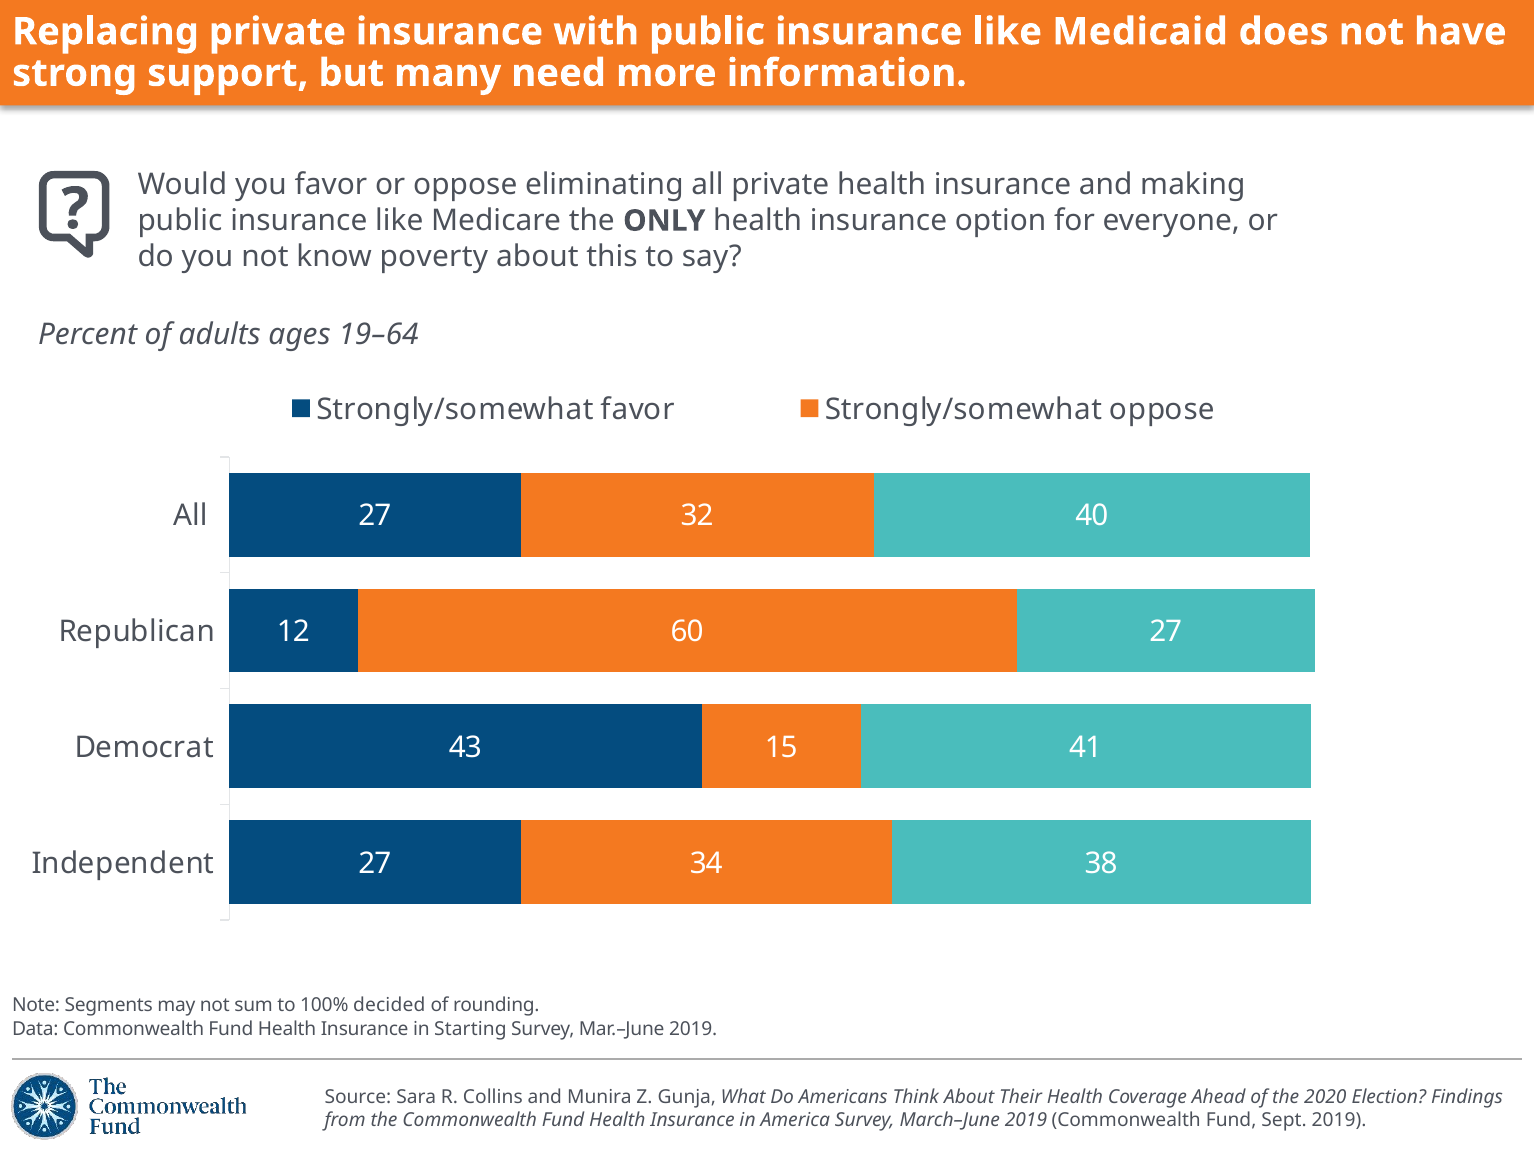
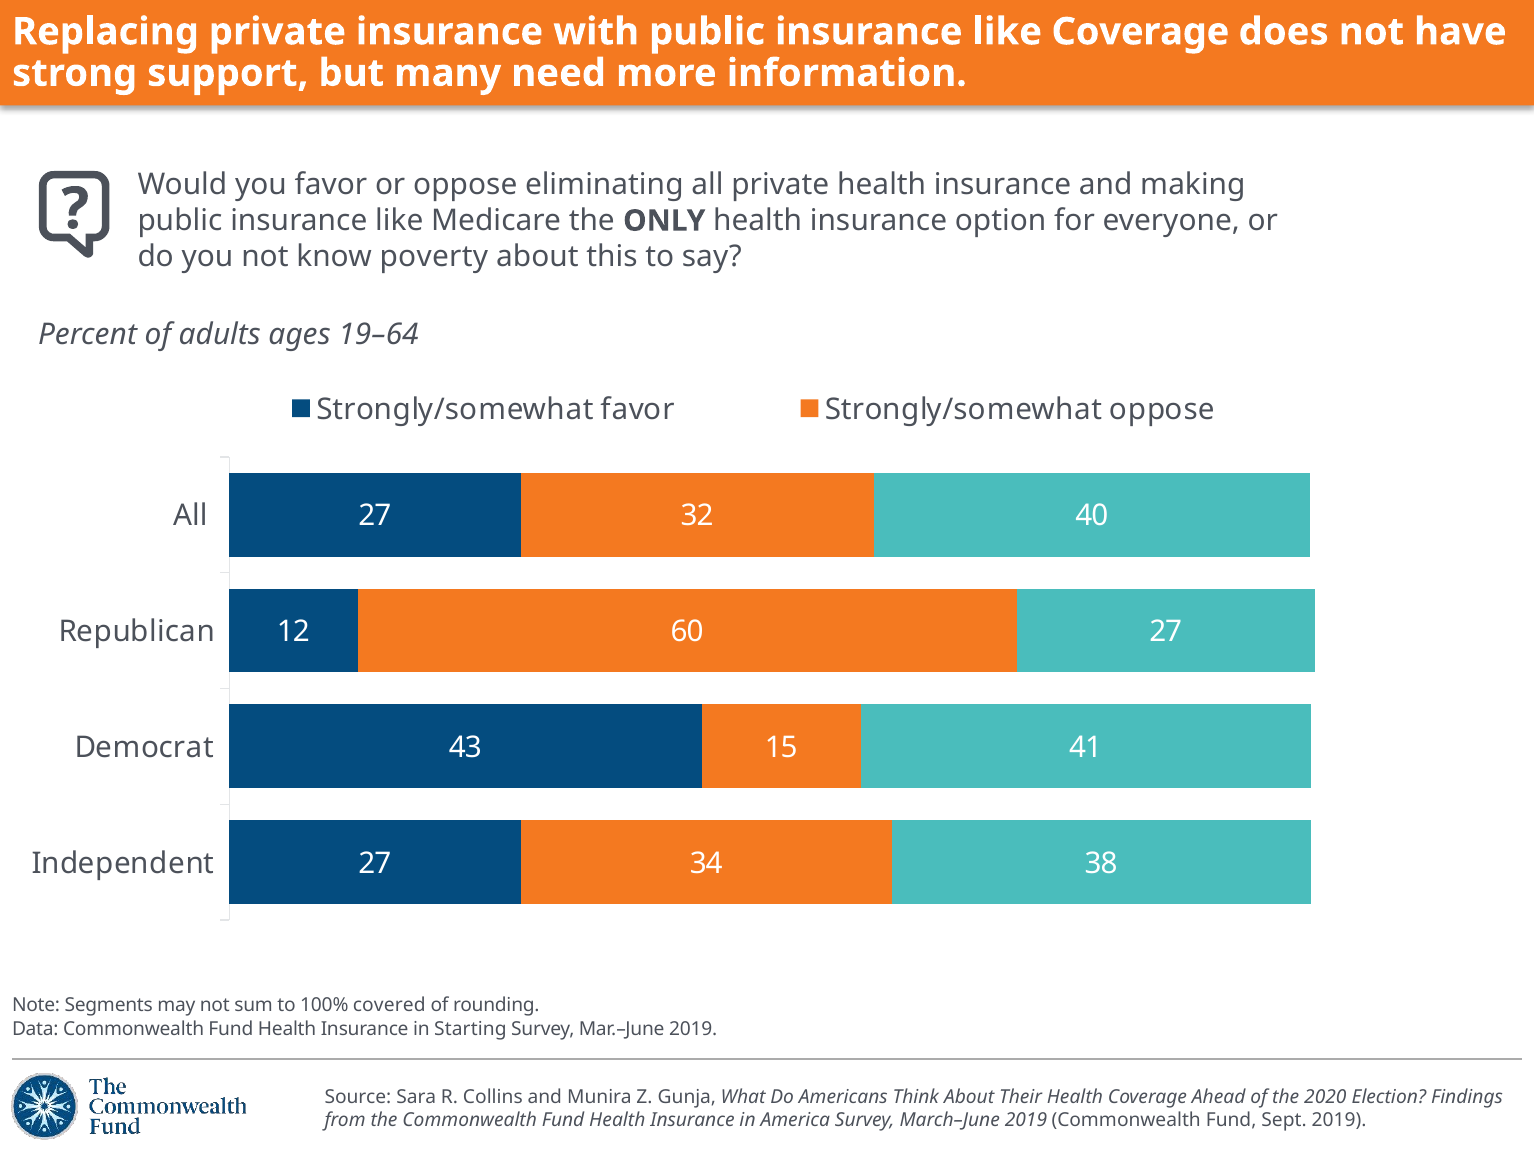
like Medicaid: Medicaid -> Coverage
decided: decided -> covered
